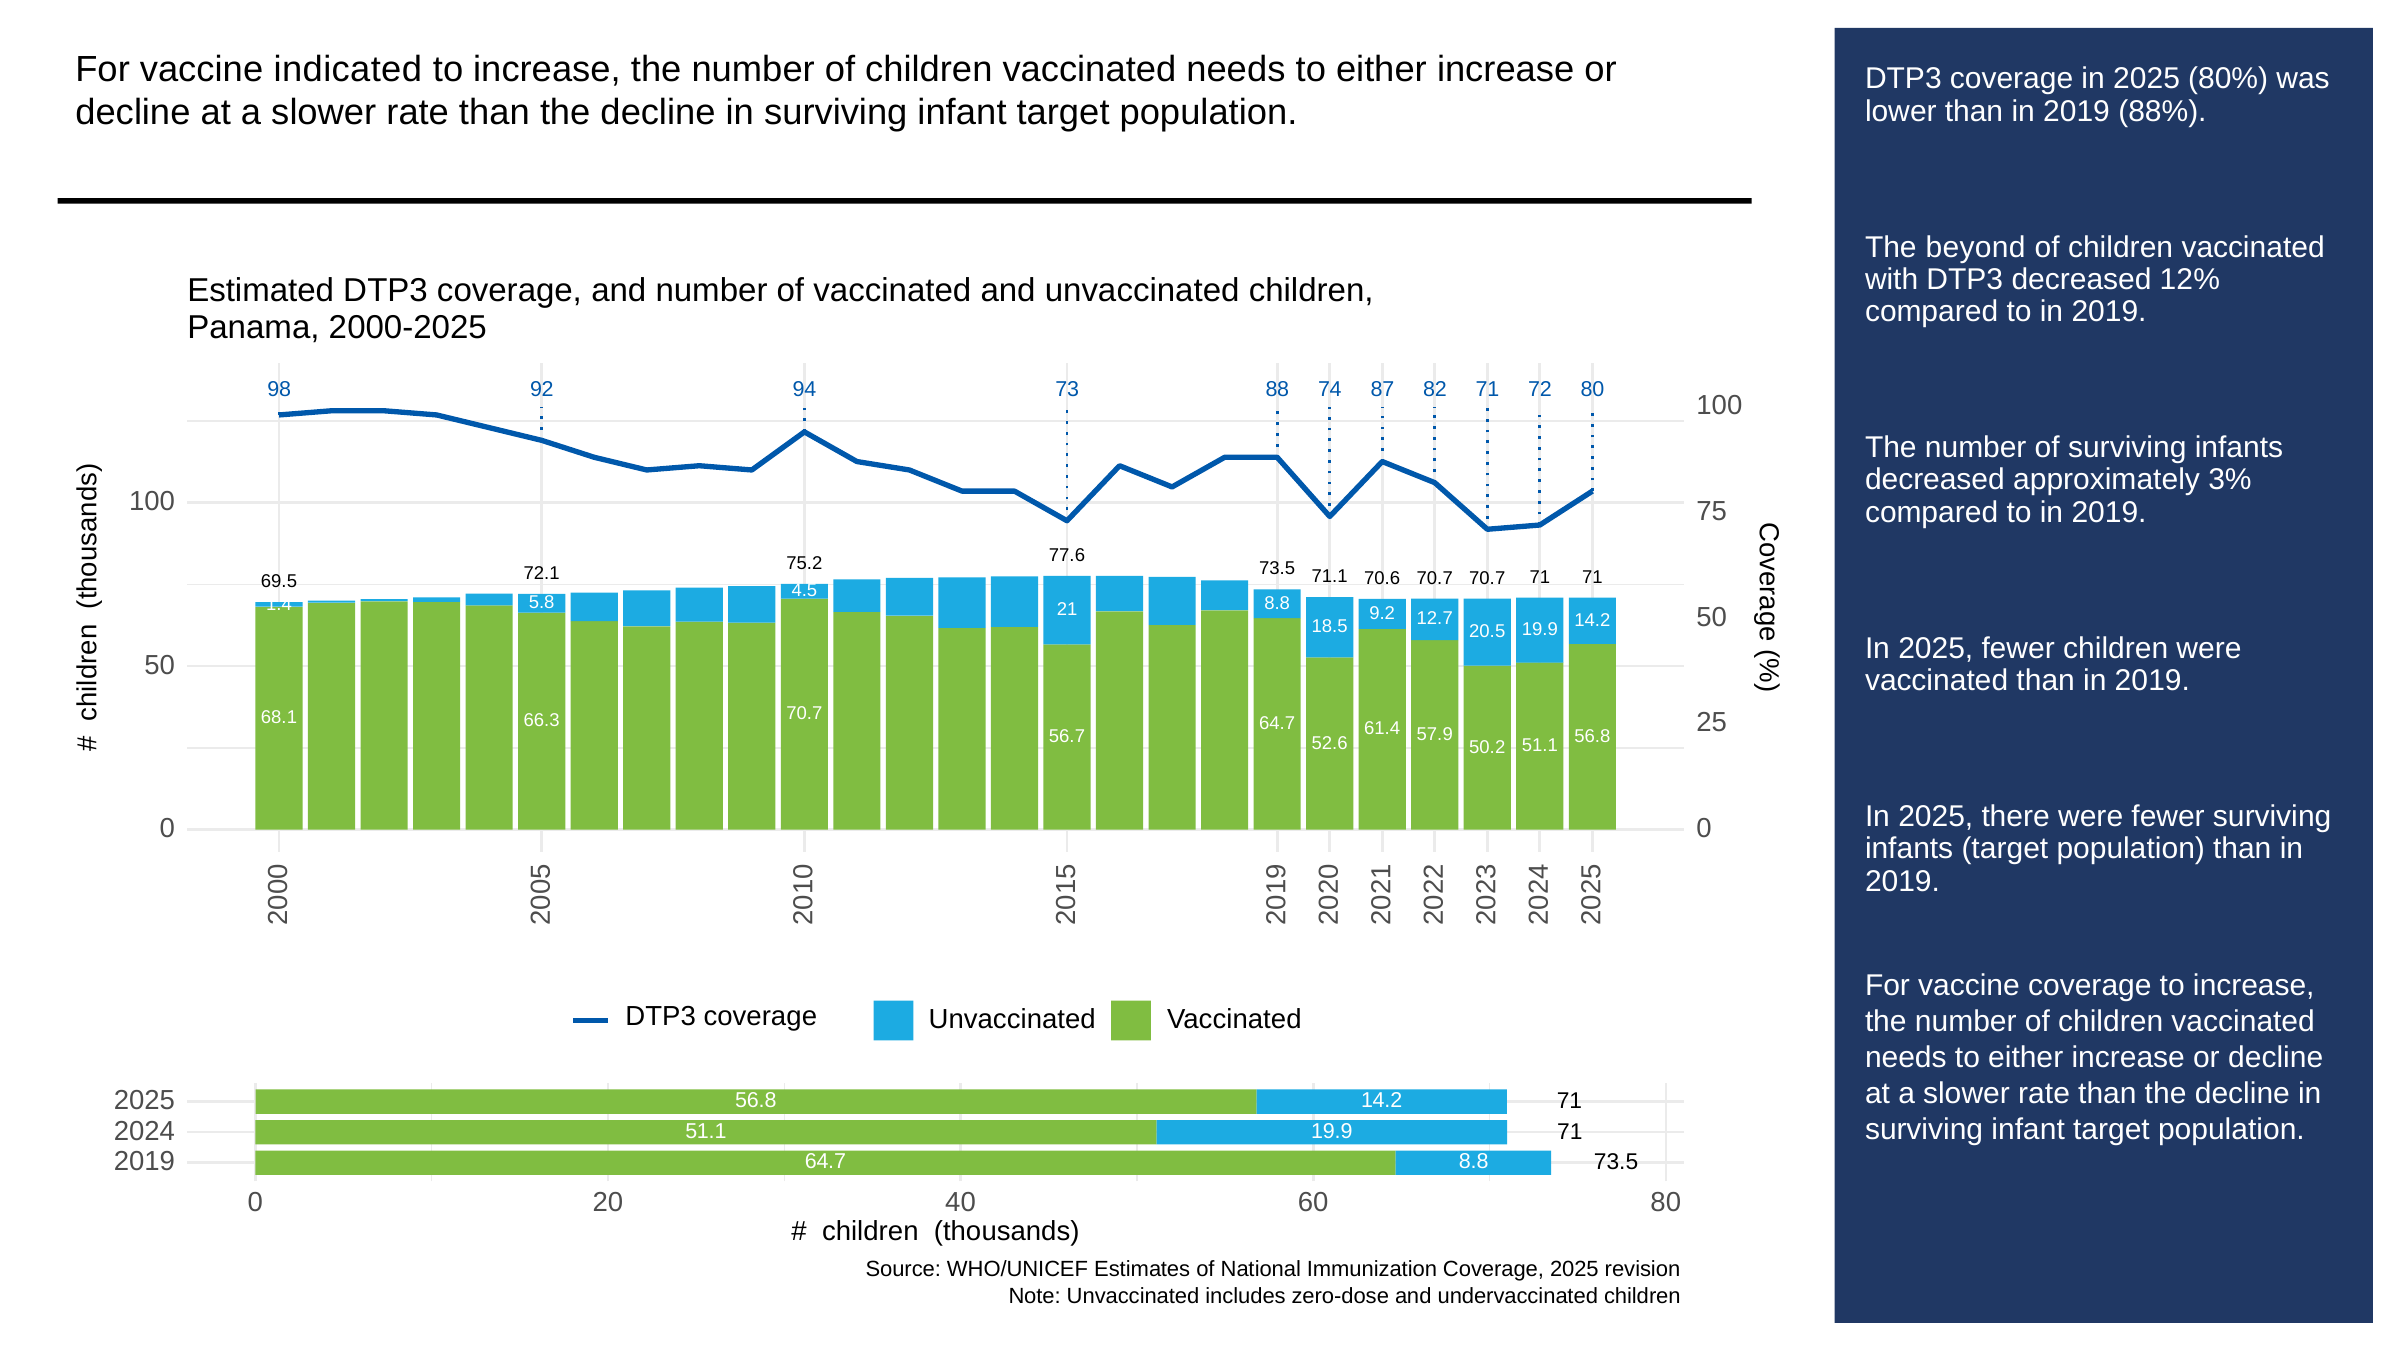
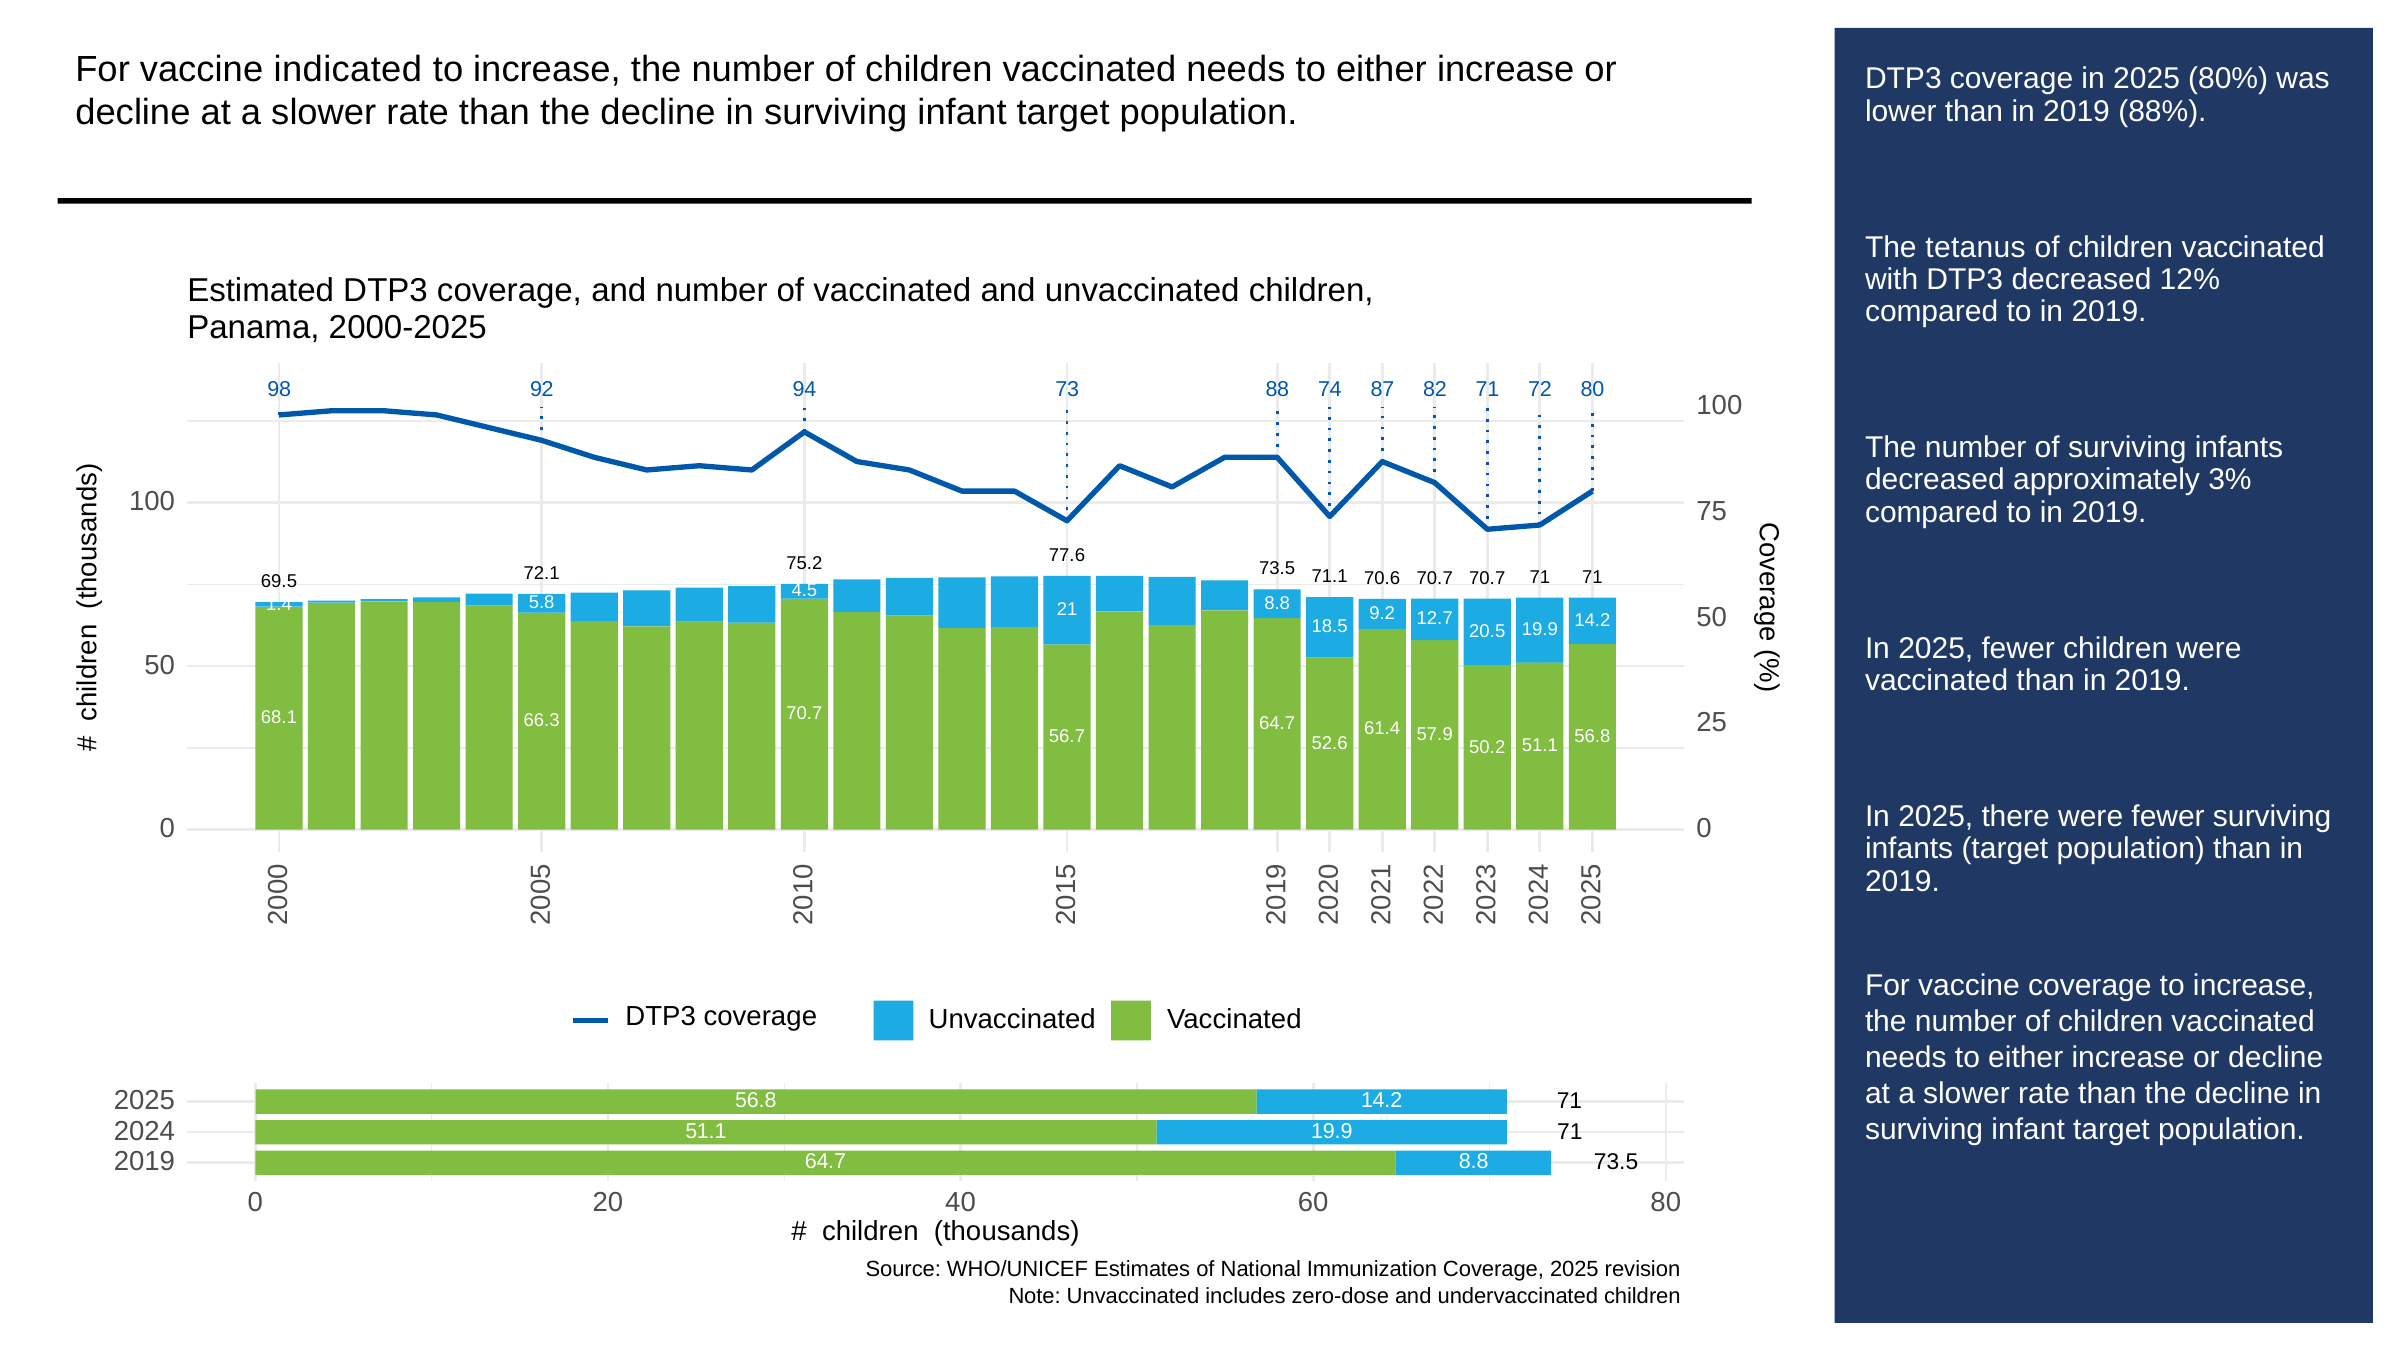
beyond: beyond -> tetanus
